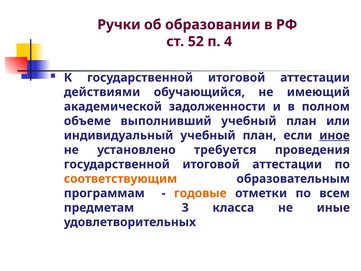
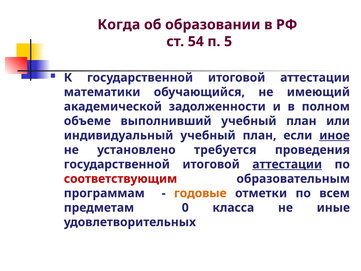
Ручки: Ручки -> Когда
52: 52 -> 54
4: 4 -> 5
действиями: действиями -> математики
аттестации at (287, 164) underline: none -> present
соответствующим colour: orange -> red
3: 3 -> 0
